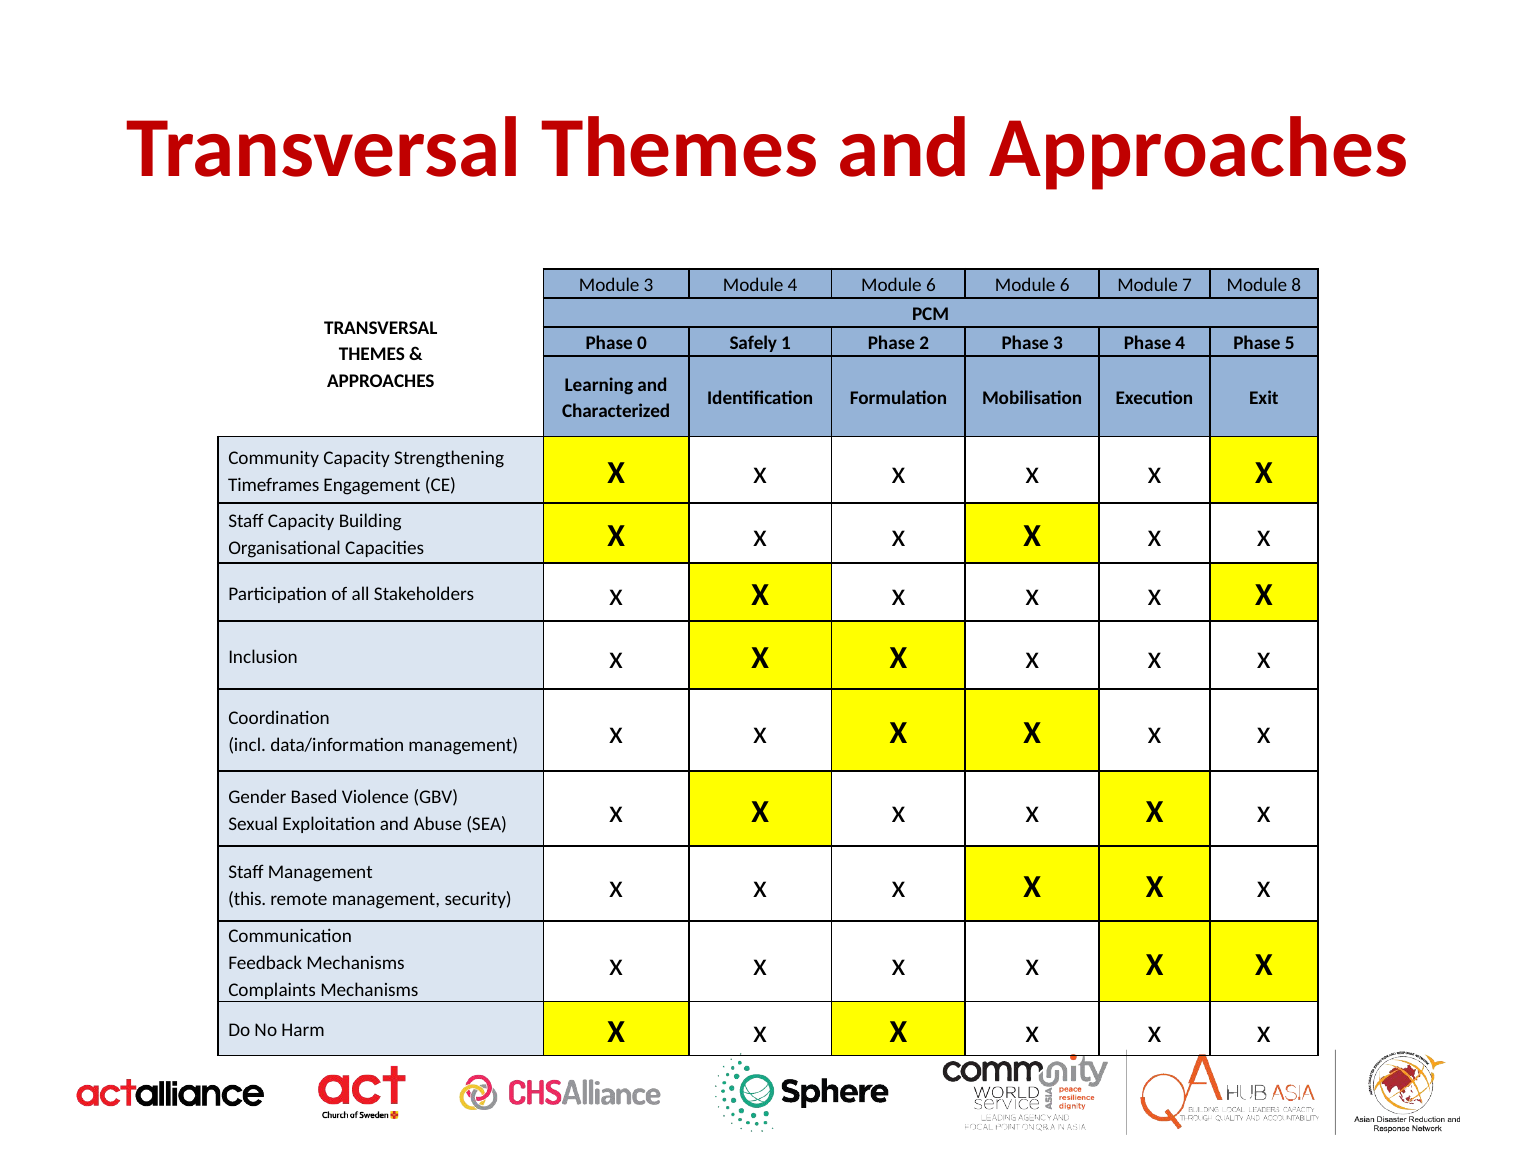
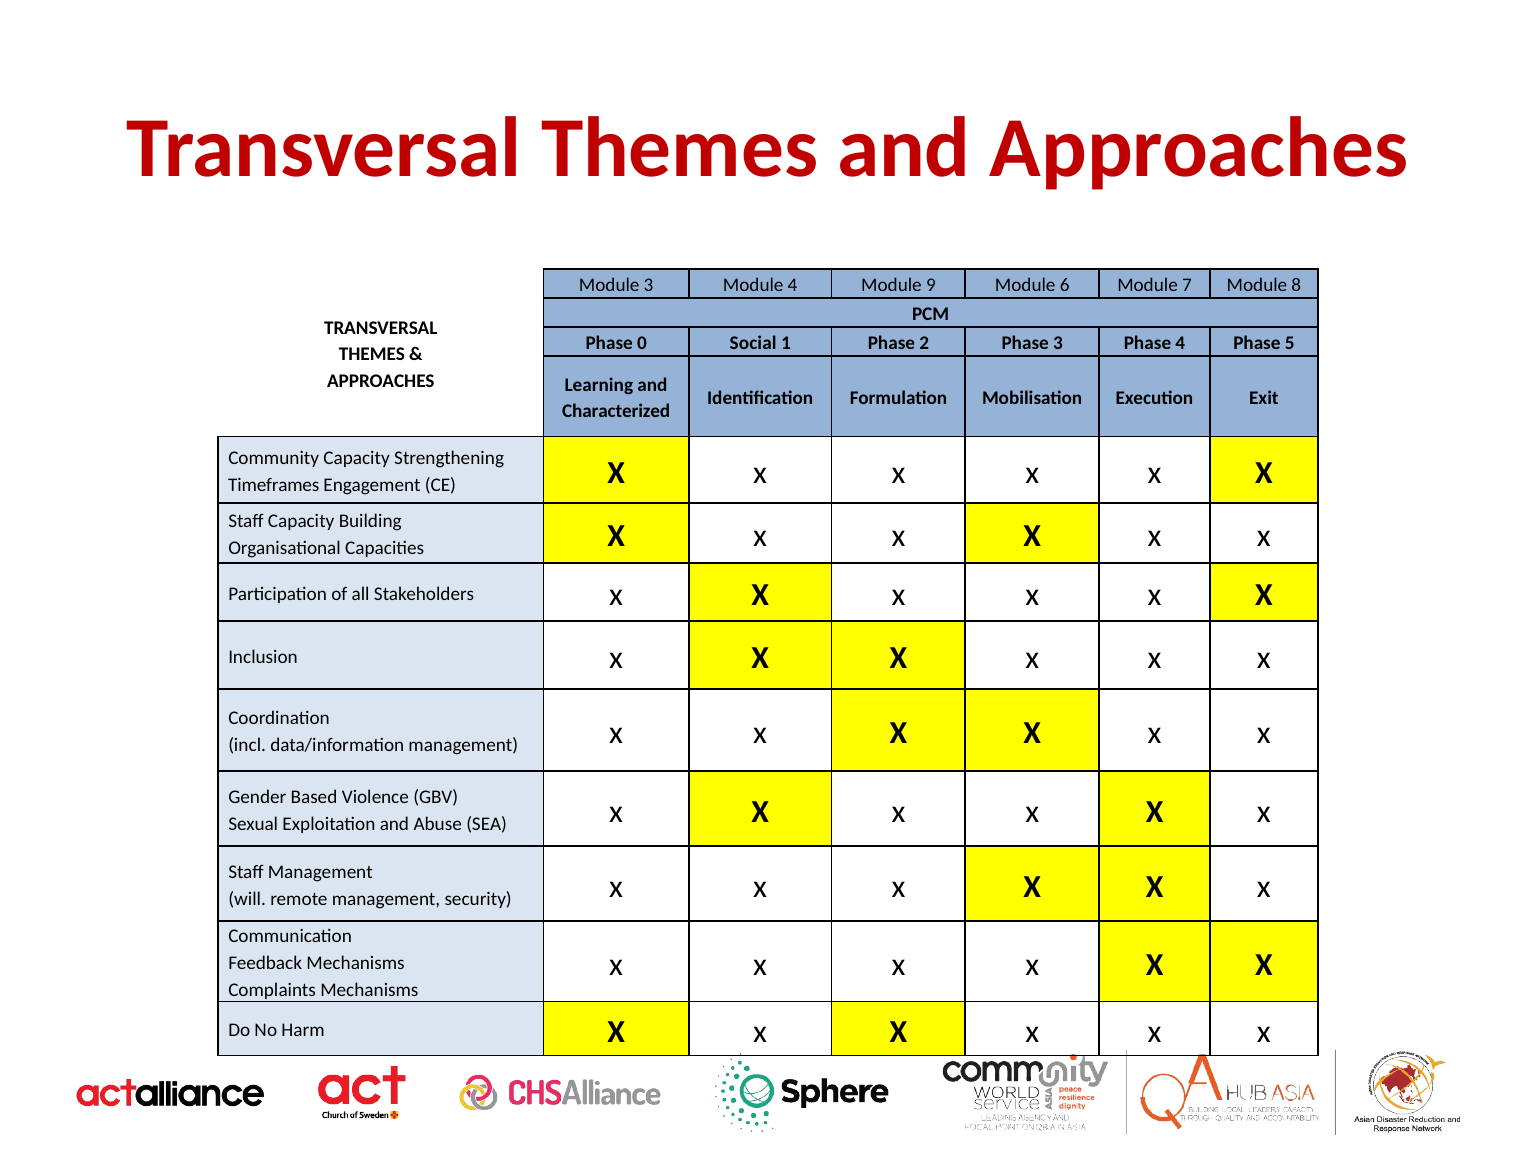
4 Module 6: 6 -> 9
Safely: Safely -> Social
this: this -> will
